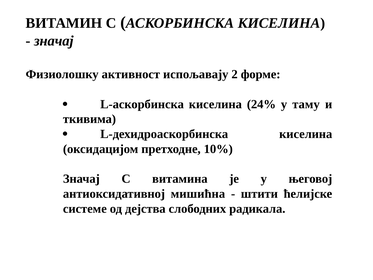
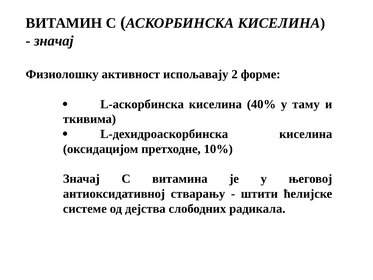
24%: 24% -> 40%
мишићна: мишићна -> стварању
